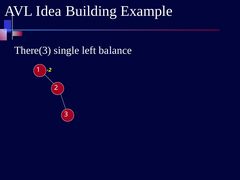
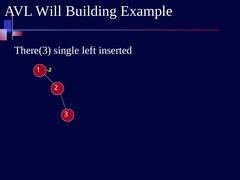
Idea: Idea -> Will
balance: balance -> inserted
